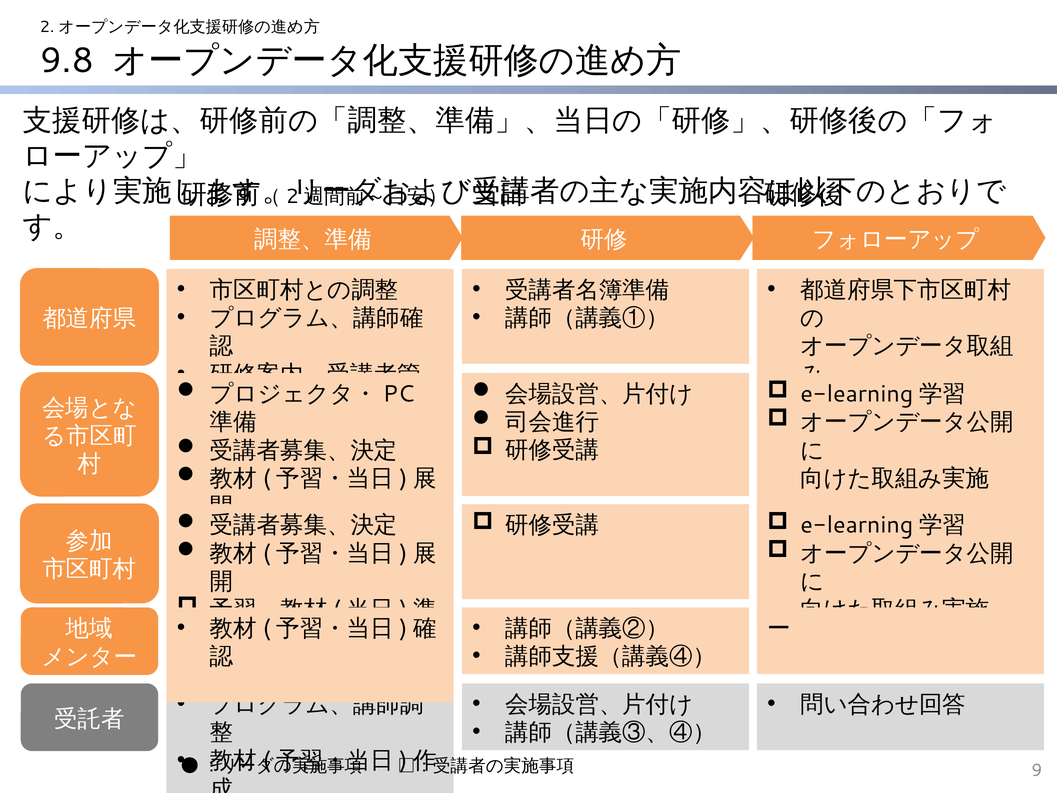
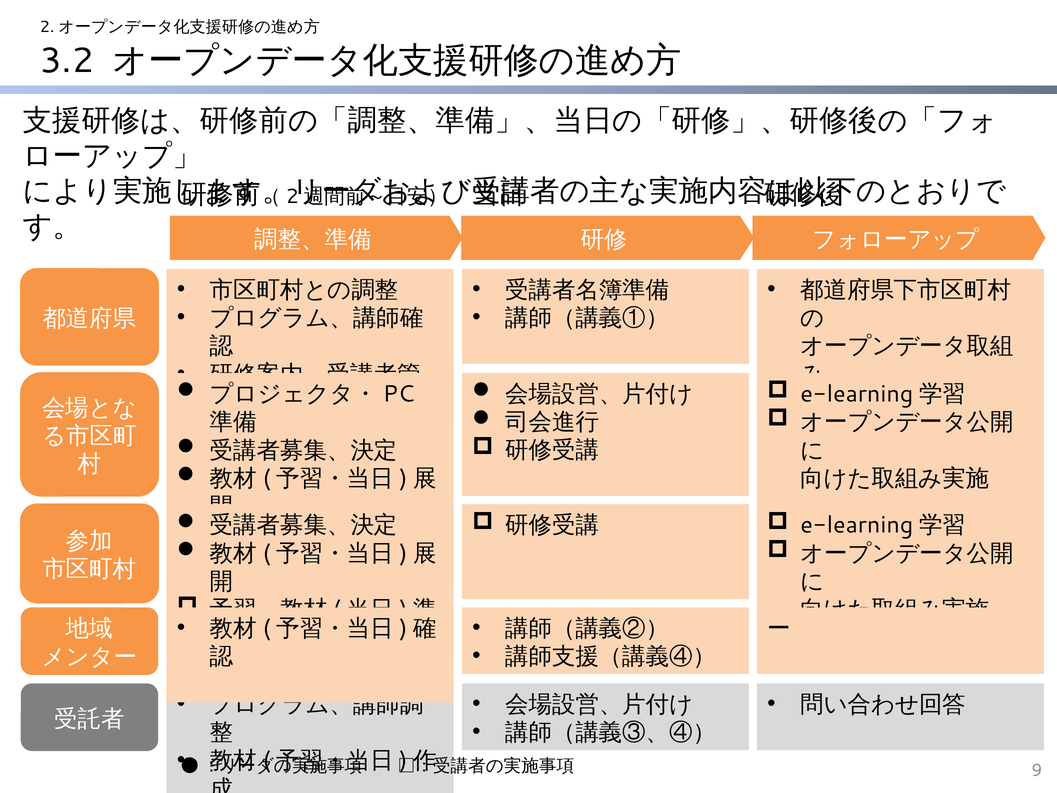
9.8: 9.8 -> 3.2
